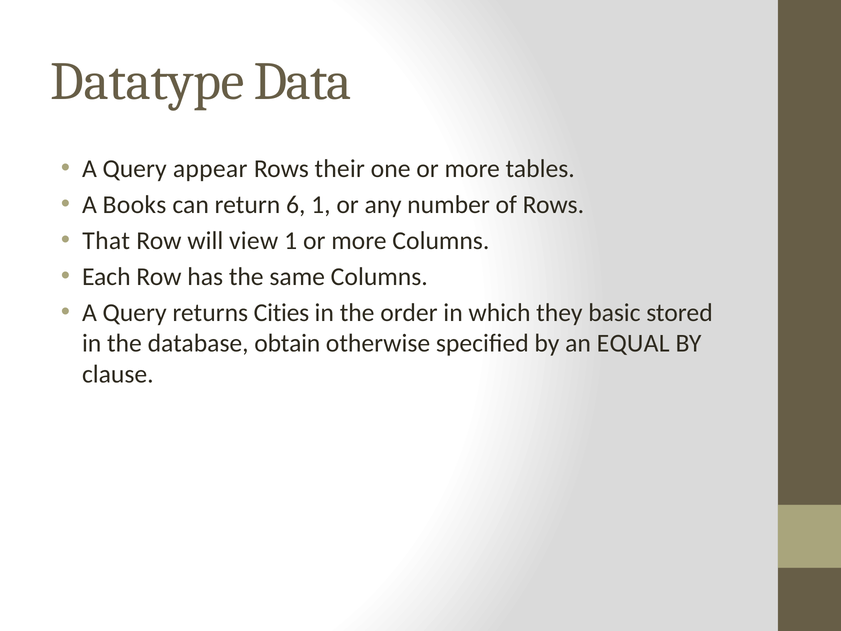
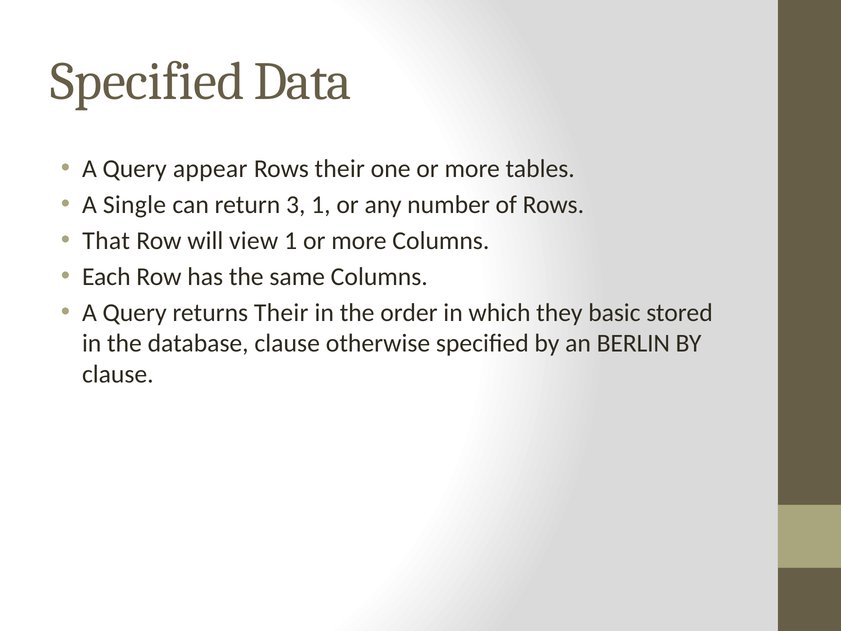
Datatype at (147, 82): Datatype -> Specified
Books: Books -> Single
6: 6 -> 3
returns Cities: Cities -> Their
database obtain: obtain -> clause
EQUAL: EQUAL -> BERLIN
